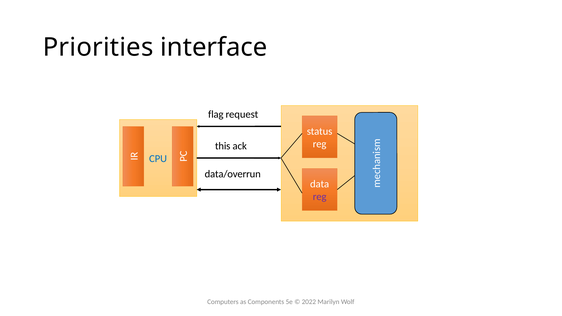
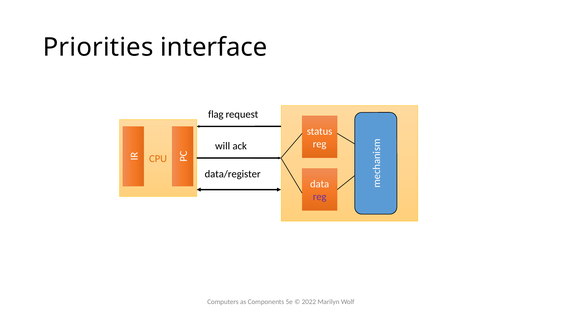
this: this -> will
CPU colour: blue -> orange
data/overrun: data/overrun -> data/register
